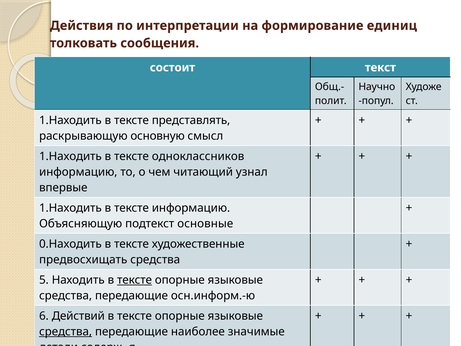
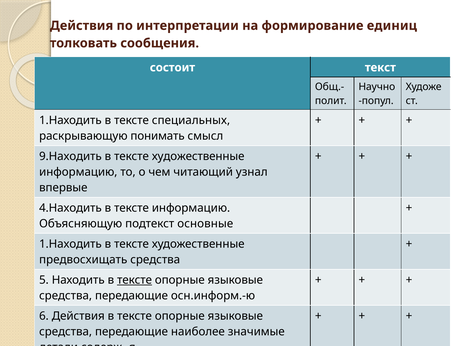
представлять: представлять -> специальных
основную: основную -> понимать
1.Находить at (70, 156): 1.Находить -> 9.Находить
одноклассников at (198, 156): одноклассников -> художественные
1.Находить at (70, 208): 1.Находить -> 4.Находить
0.Находить at (70, 244): 0.Находить -> 1.Находить
6 Действий: Действий -> Действия
средства at (66, 332) underline: present -> none
